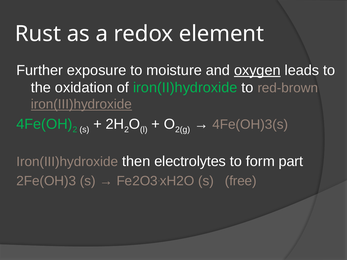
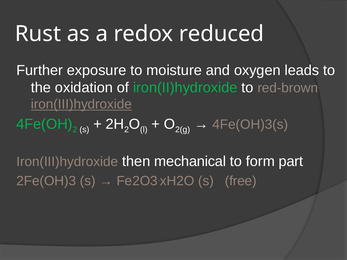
element: element -> reduced
oxygen underline: present -> none
electrolytes: electrolytes -> mechanical
